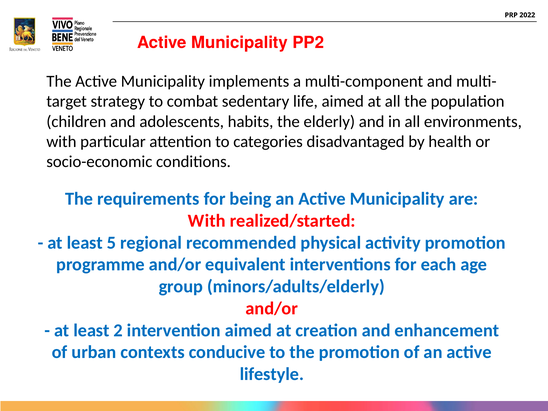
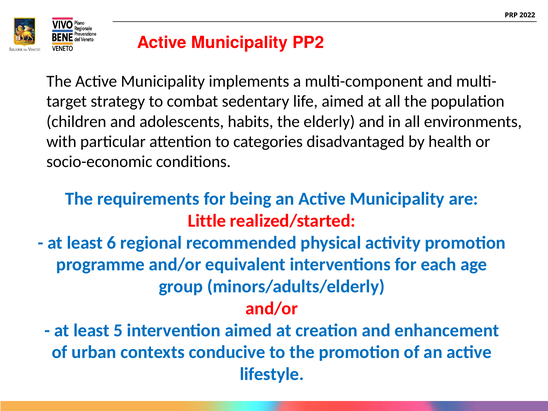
With at (207, 221): With -> Little
5: 5 -> 6
2: 2 -> 5
